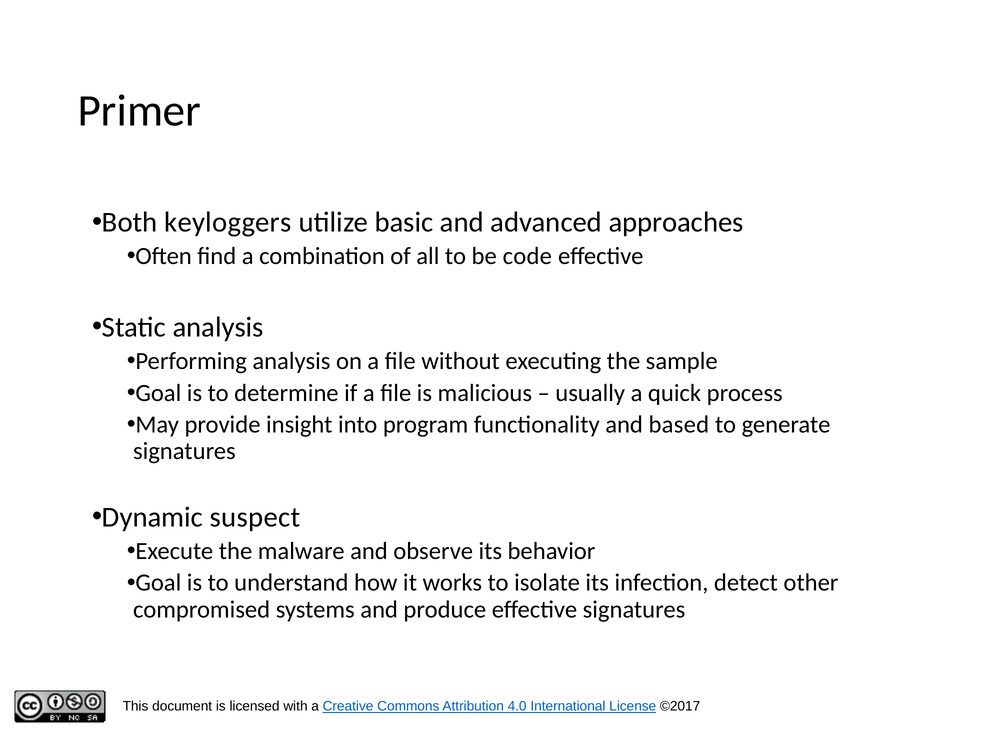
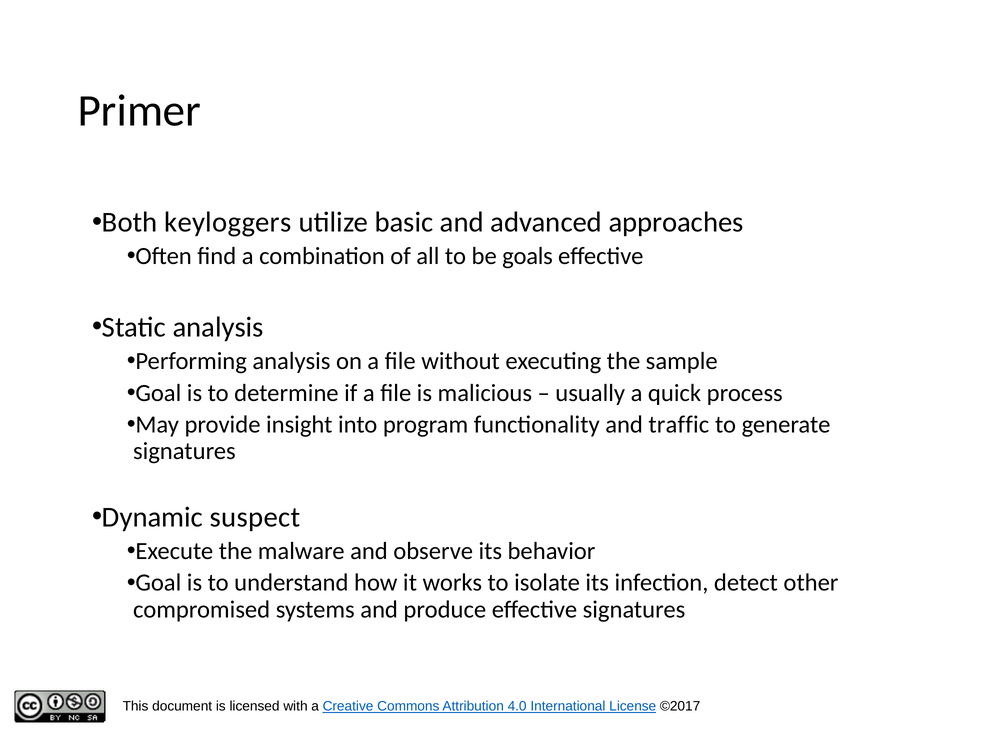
code: code -> goals
based: based -> traffic
